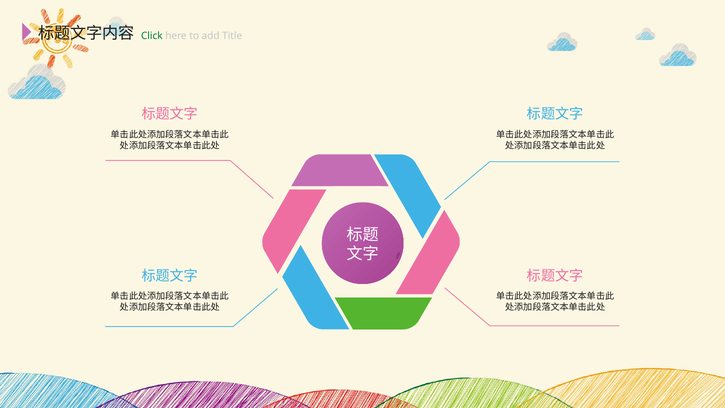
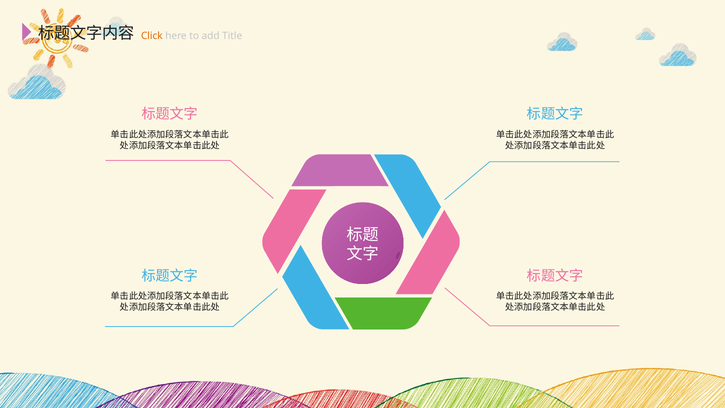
Click colour: green -> orange
